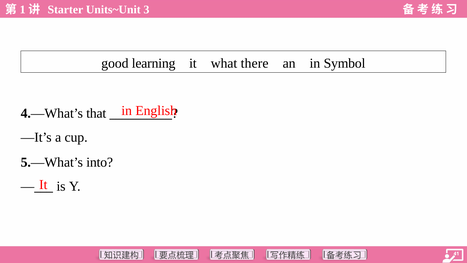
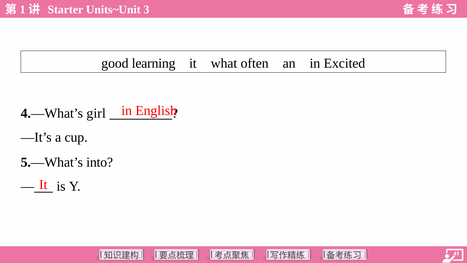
there: there -> often
Symbol: Symbol -> Excited
that: that -> girl
